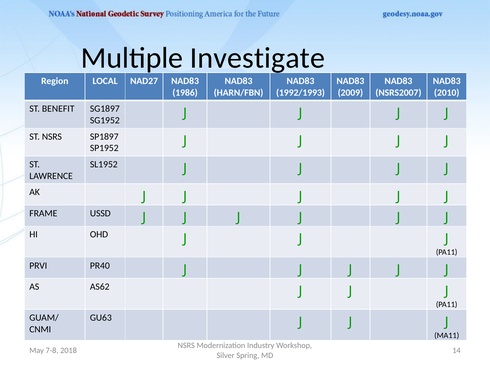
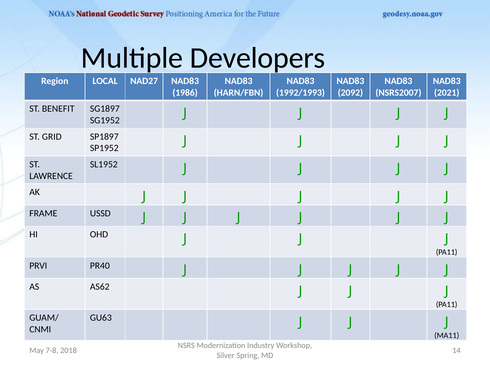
Investigate: Investigate -> Developers
2009: 2009 -> 2092
2010: 2010 -> 2021
ST NSRS: NSRS -> GRID
